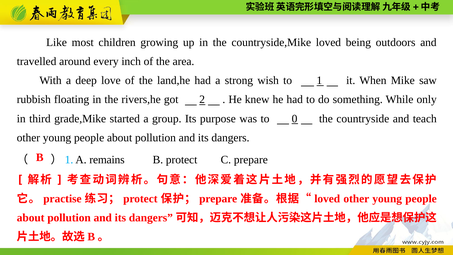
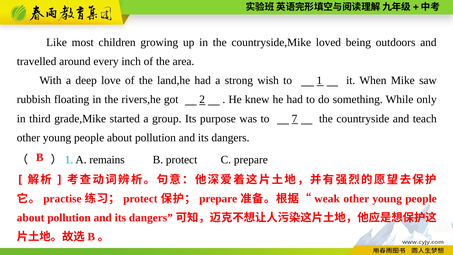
0: 0 -> 7
loved at (327, 199): loved -> weak
